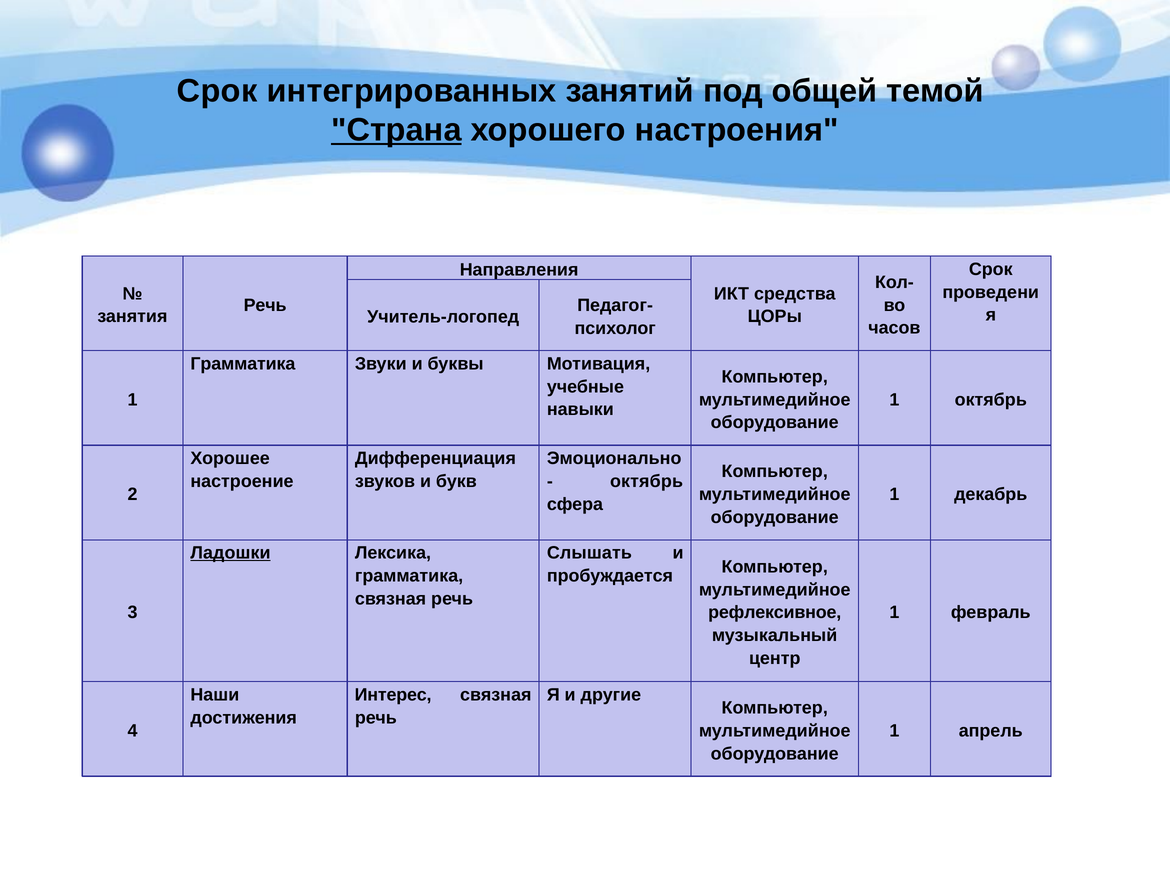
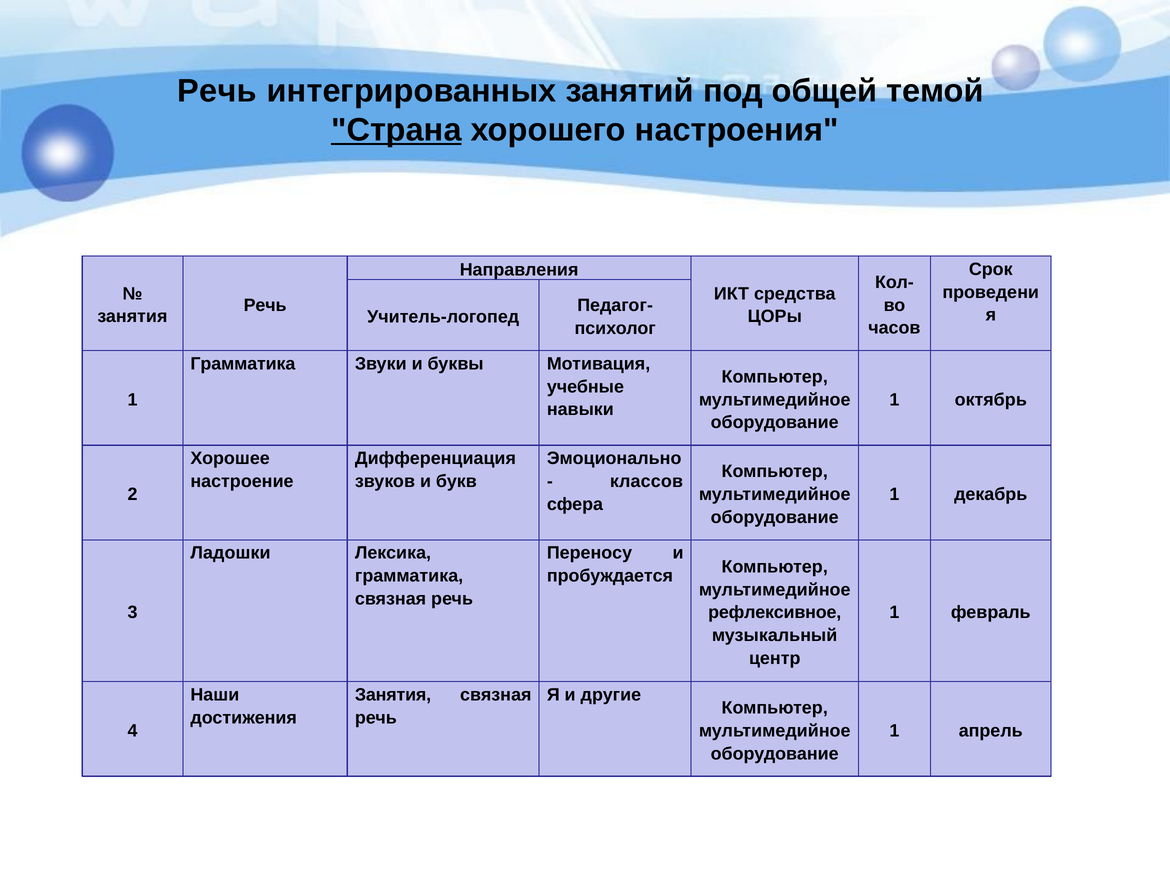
Срок at (217, 91): Срок -> Речь
октябрь at (646, 481): октябрь -> классов
Ладошки underline: present -> none
Слышать: Слышать -> Переносу
Интерес at (393, 694): Интерес -> Занятия
